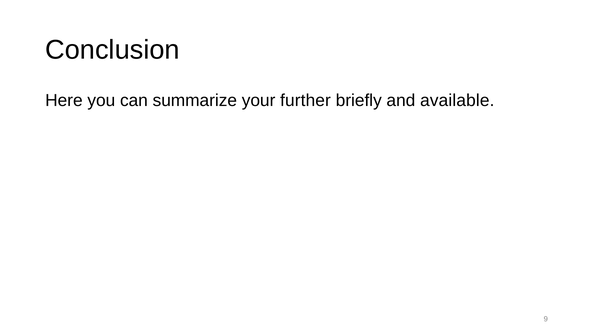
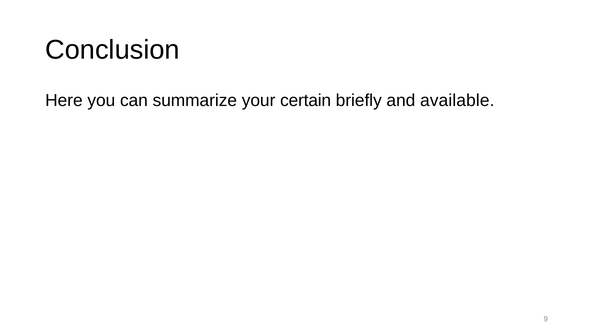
further: further -> certain
